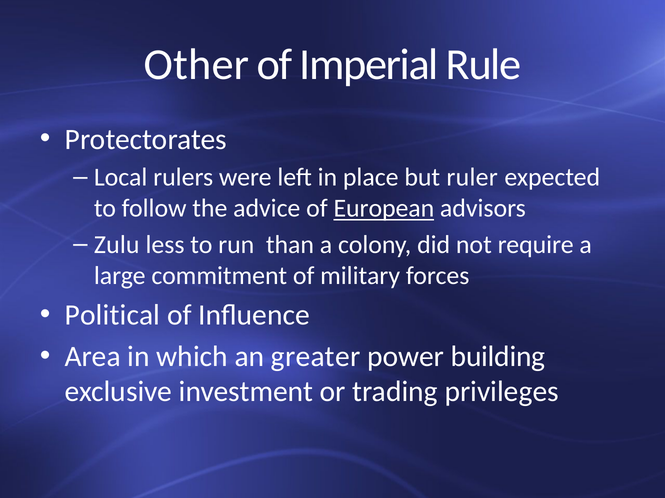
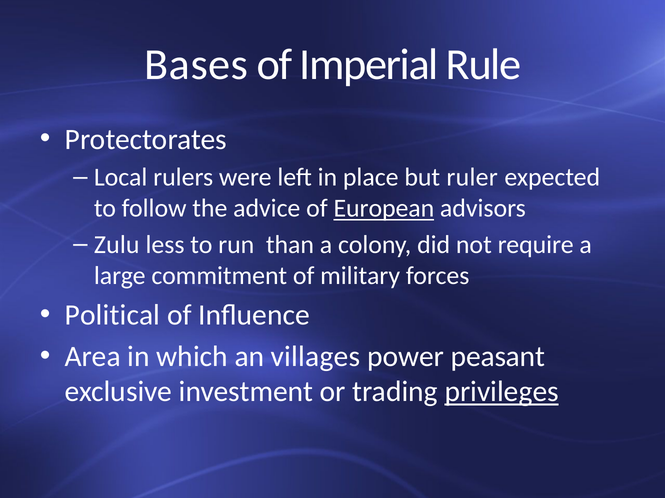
Other: Other -> Bases
greater: greater -> villages
building: building -> peasant
privileges underline: none -> present
